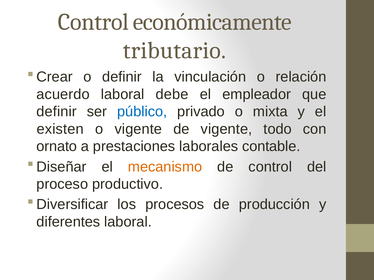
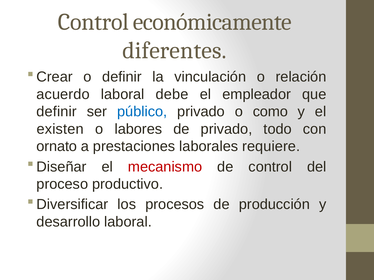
tributario: tributario -> diferentes
mixta: mixta -> como
o vigente: vigente -> labores
de vigente: vigente -> privado
contable: contable -> requiere
mecanismo colour: orange -> red
diferentes: diferentes -> desarrollo
